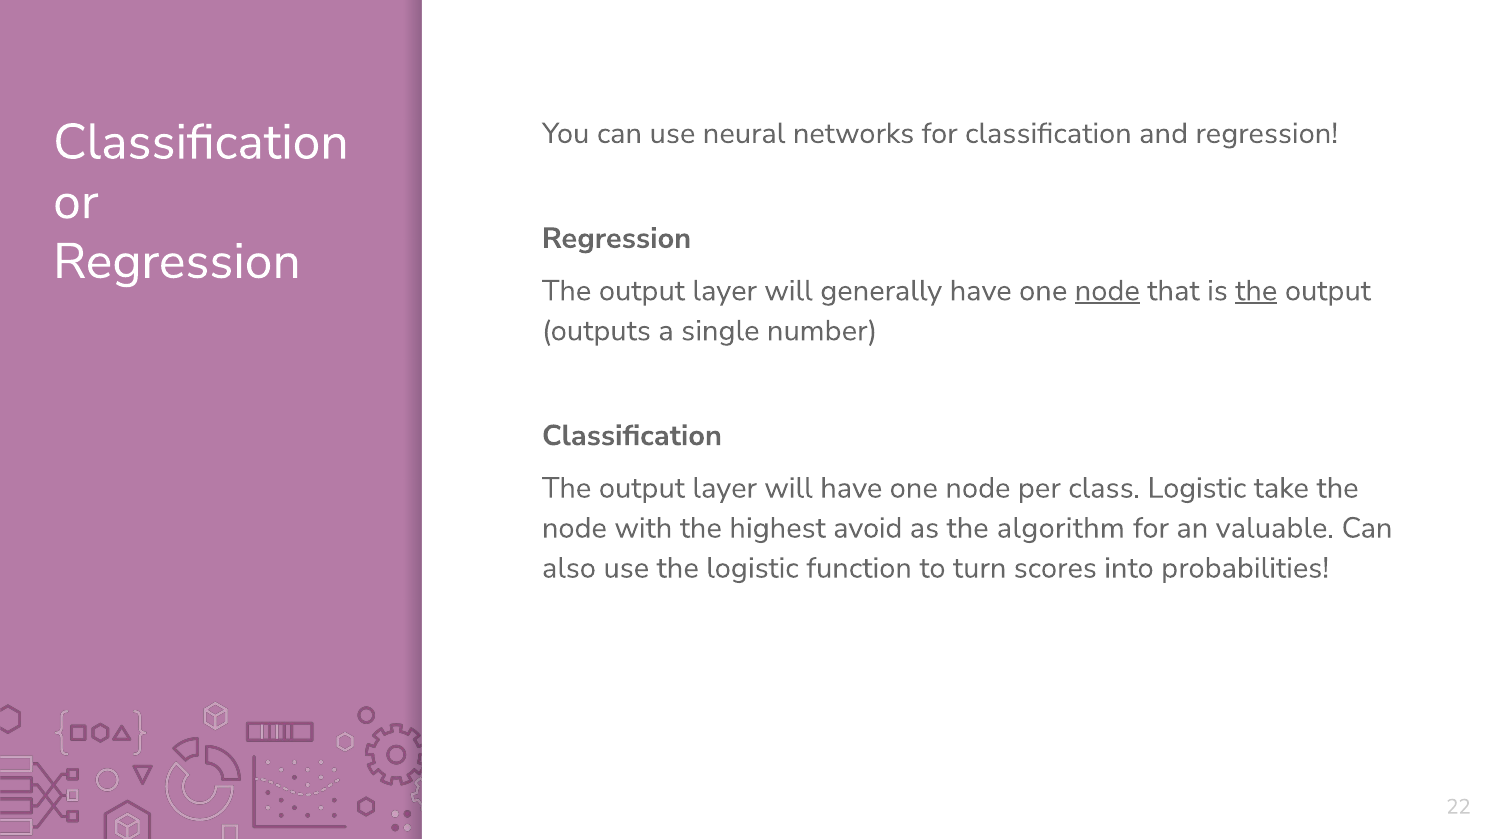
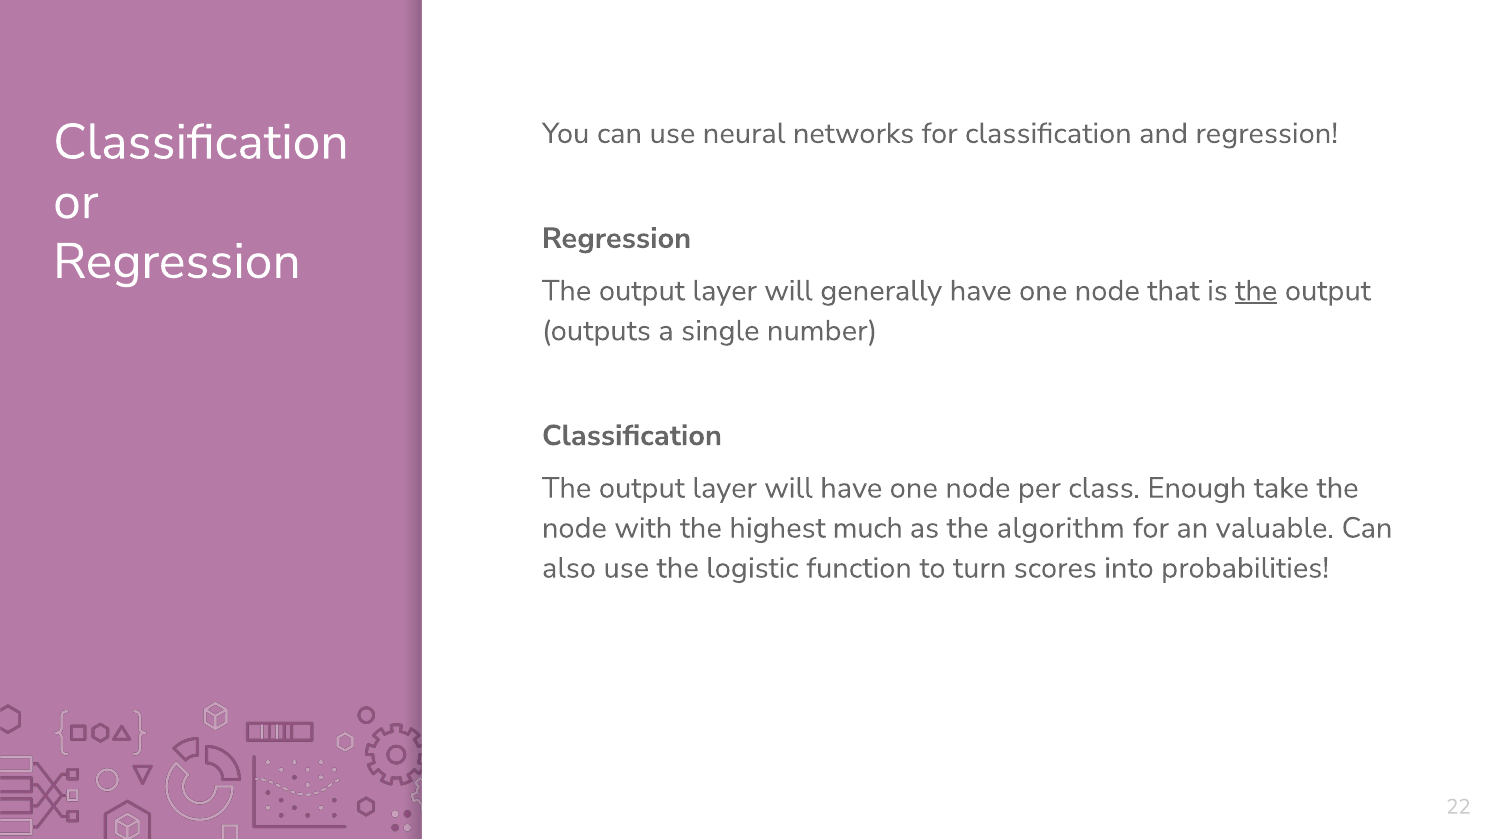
node at (1107, 291) underline: present -> none
class Logistic: Logistic -> Enough
avoid: avoid -> much
